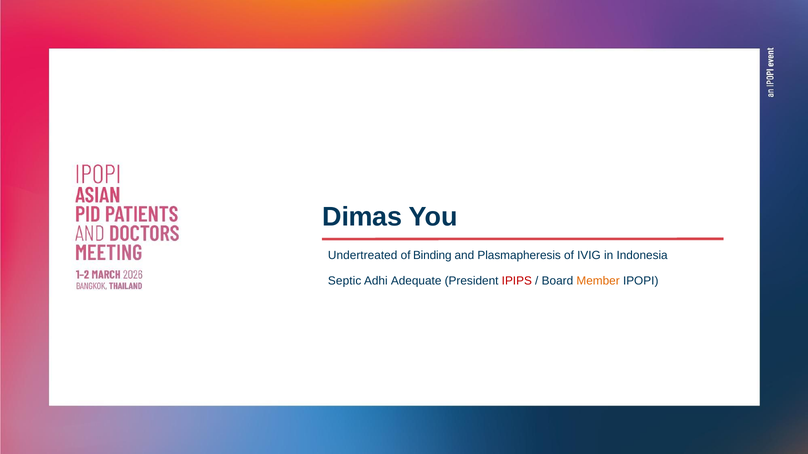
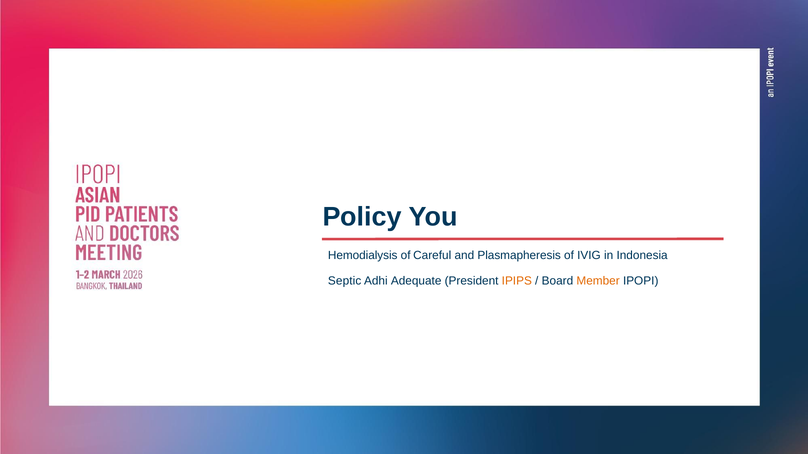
Dimas: Dimas -> Policy
Undertreated: Undertreated -> Hemodialysis
Binding: Binding -> Careful
IPIPS colour: red -> orange
